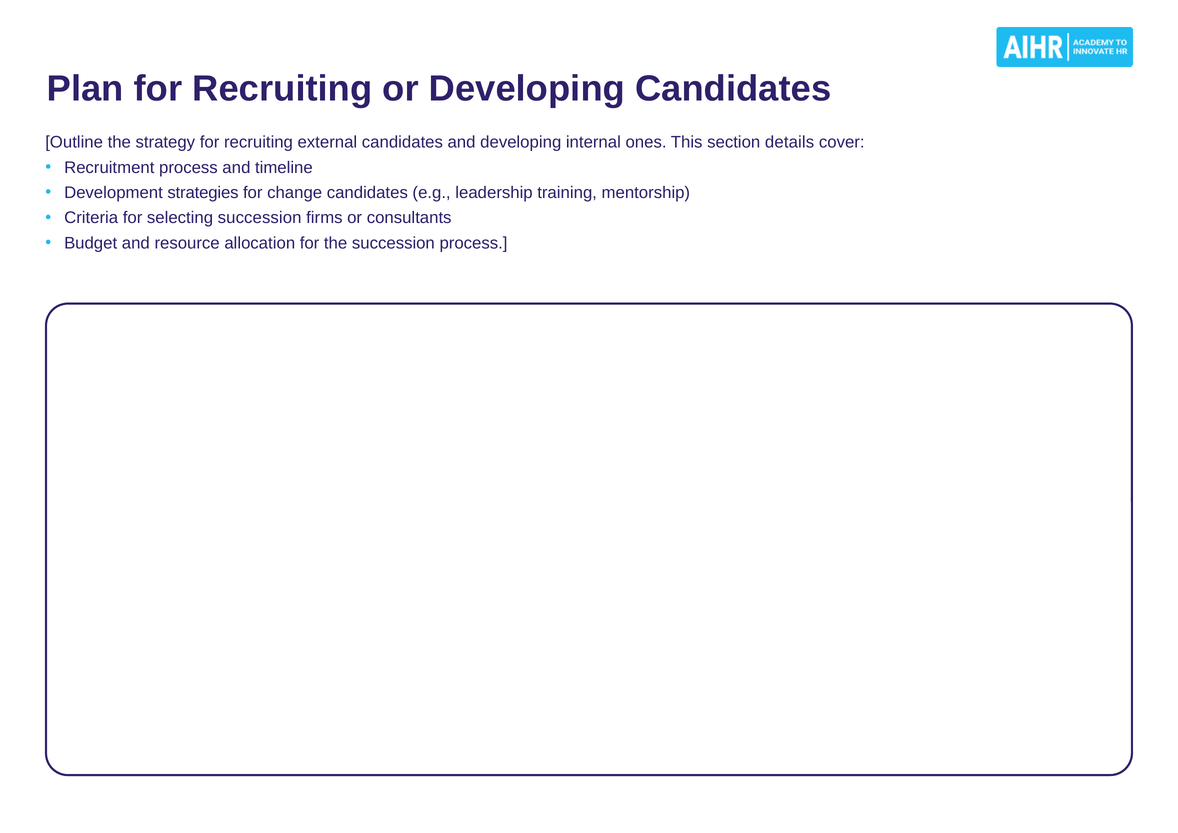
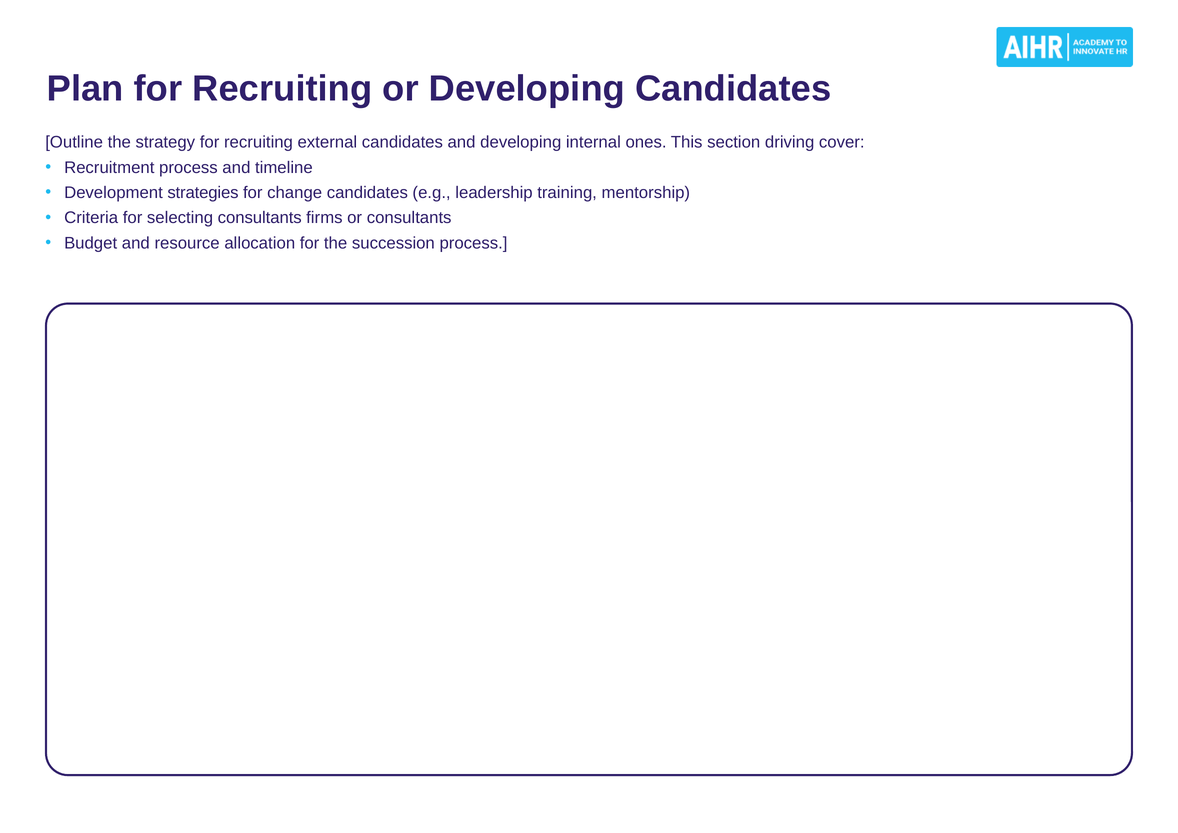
details: details -> driving
selecting succession: succession -> consultants
